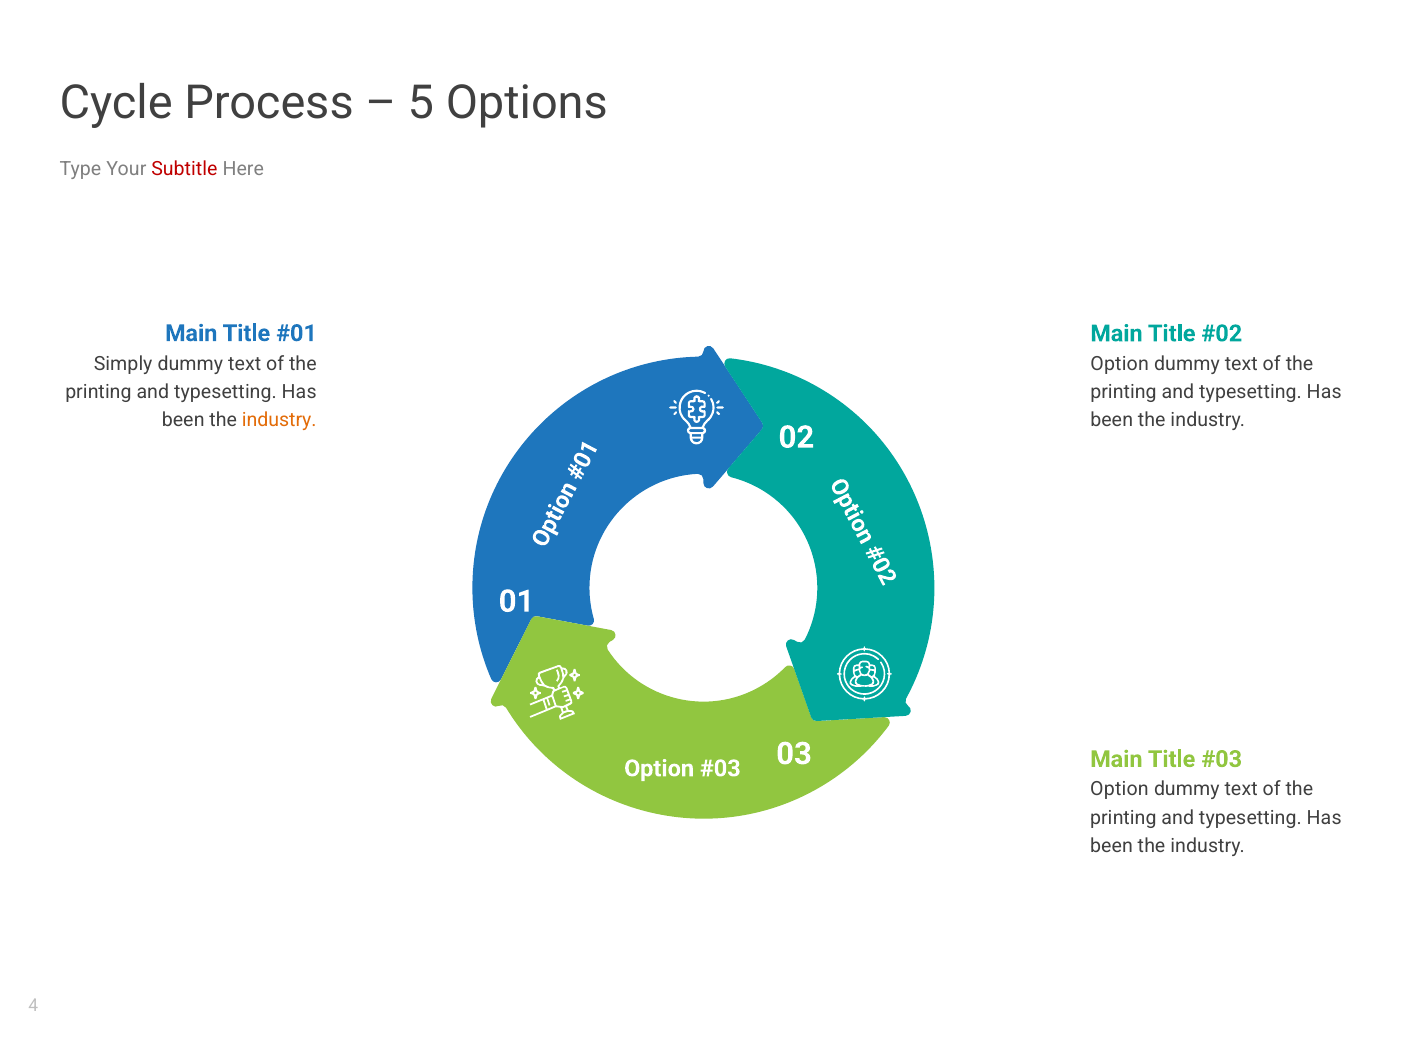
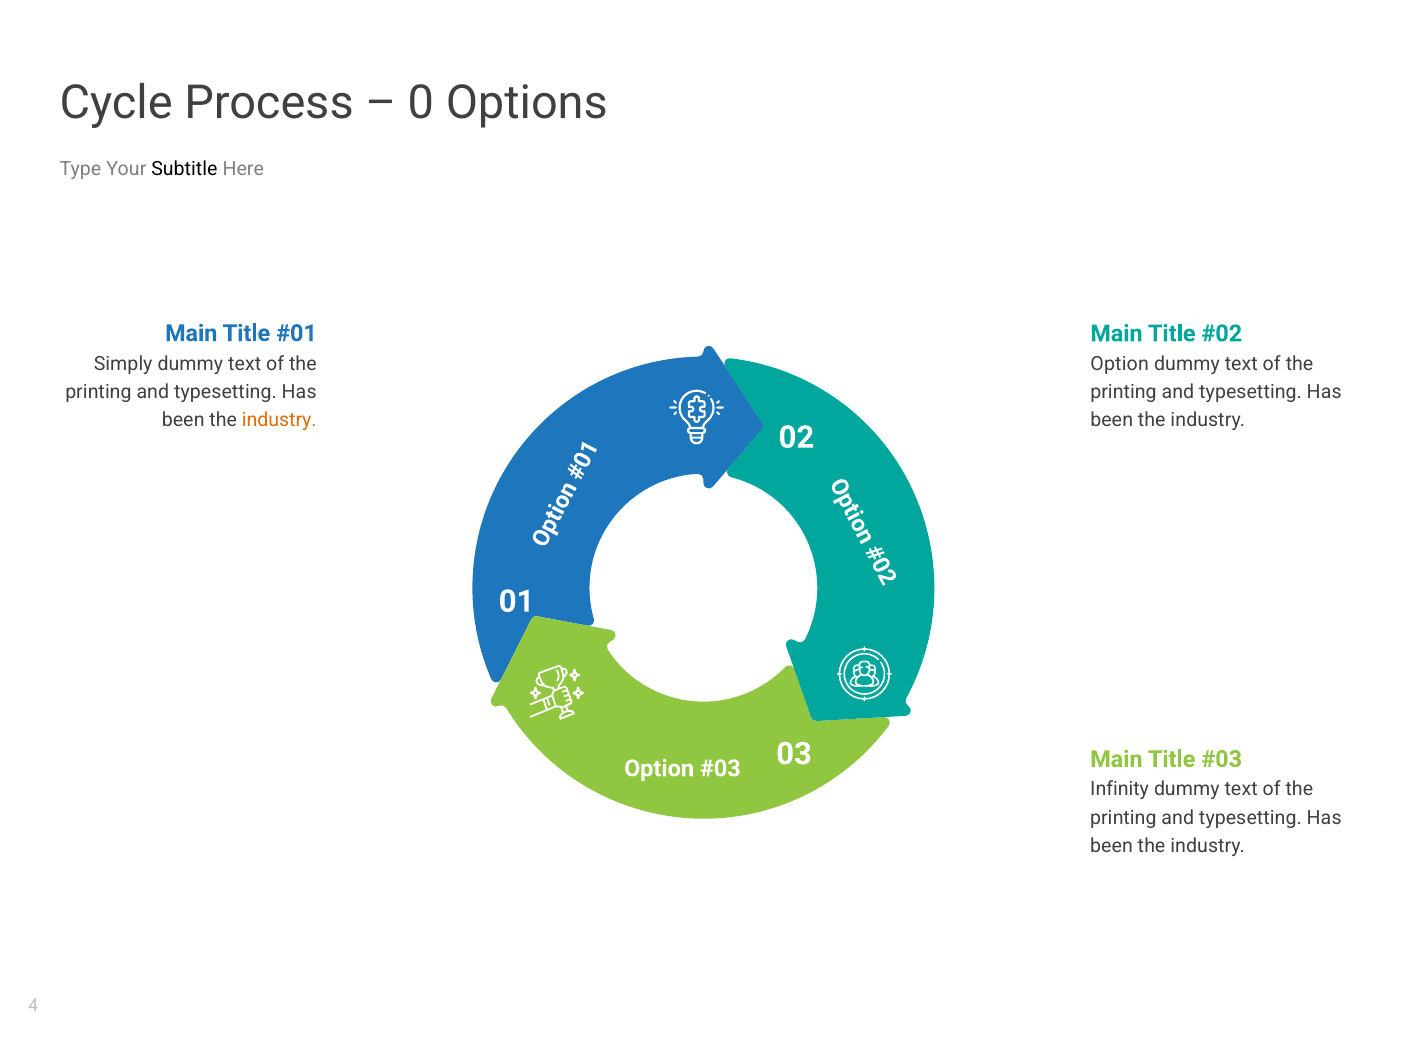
5 at (421, 103): 5 -> 0
Subtitle colour: red -> black
Option at (1119, 790): Option -> Infinity
